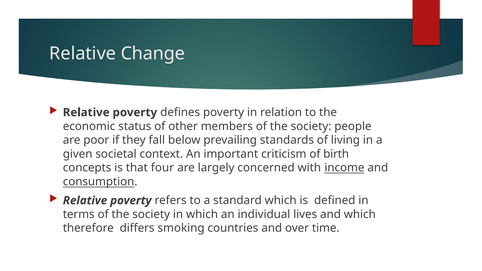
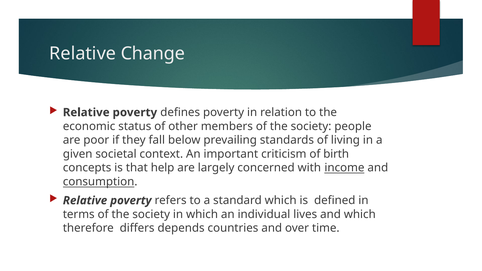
four: four -> help
smoking: smoking -> depends
